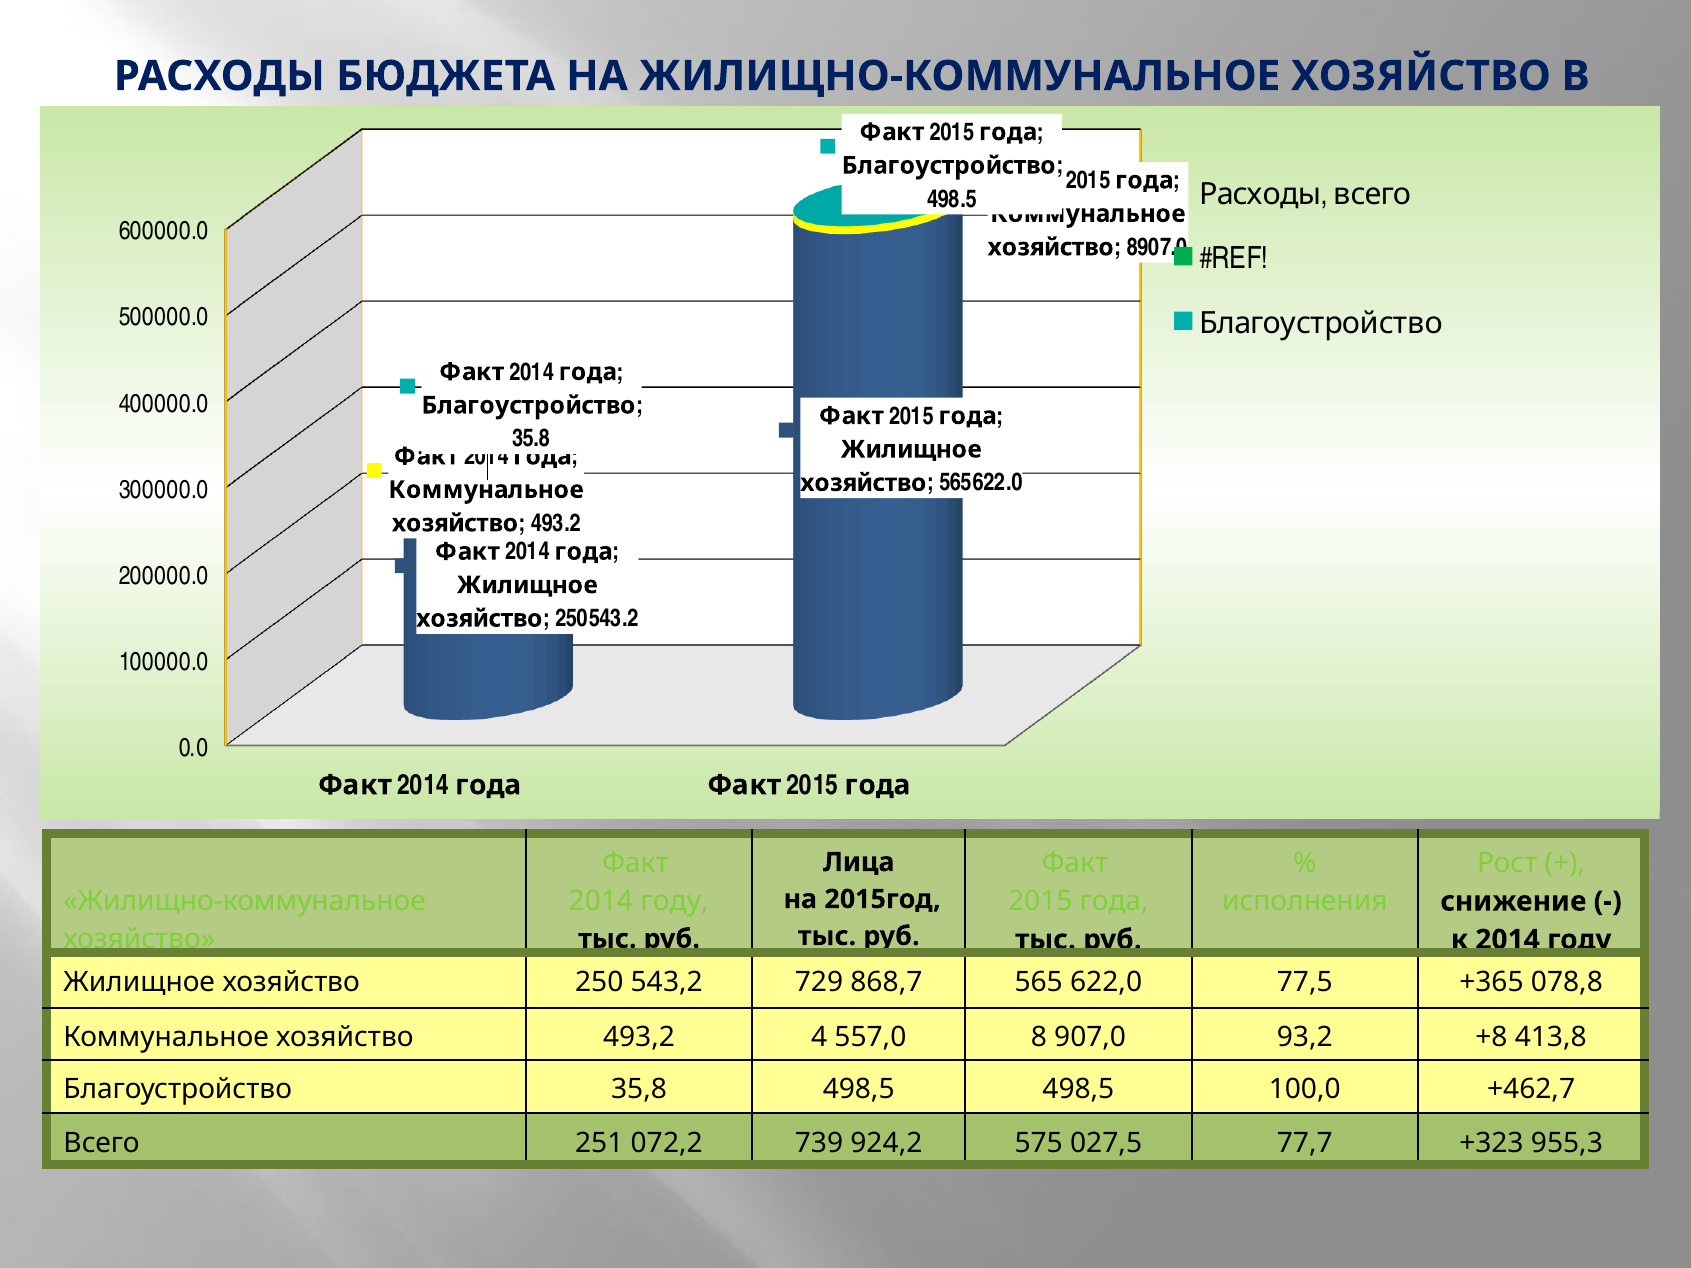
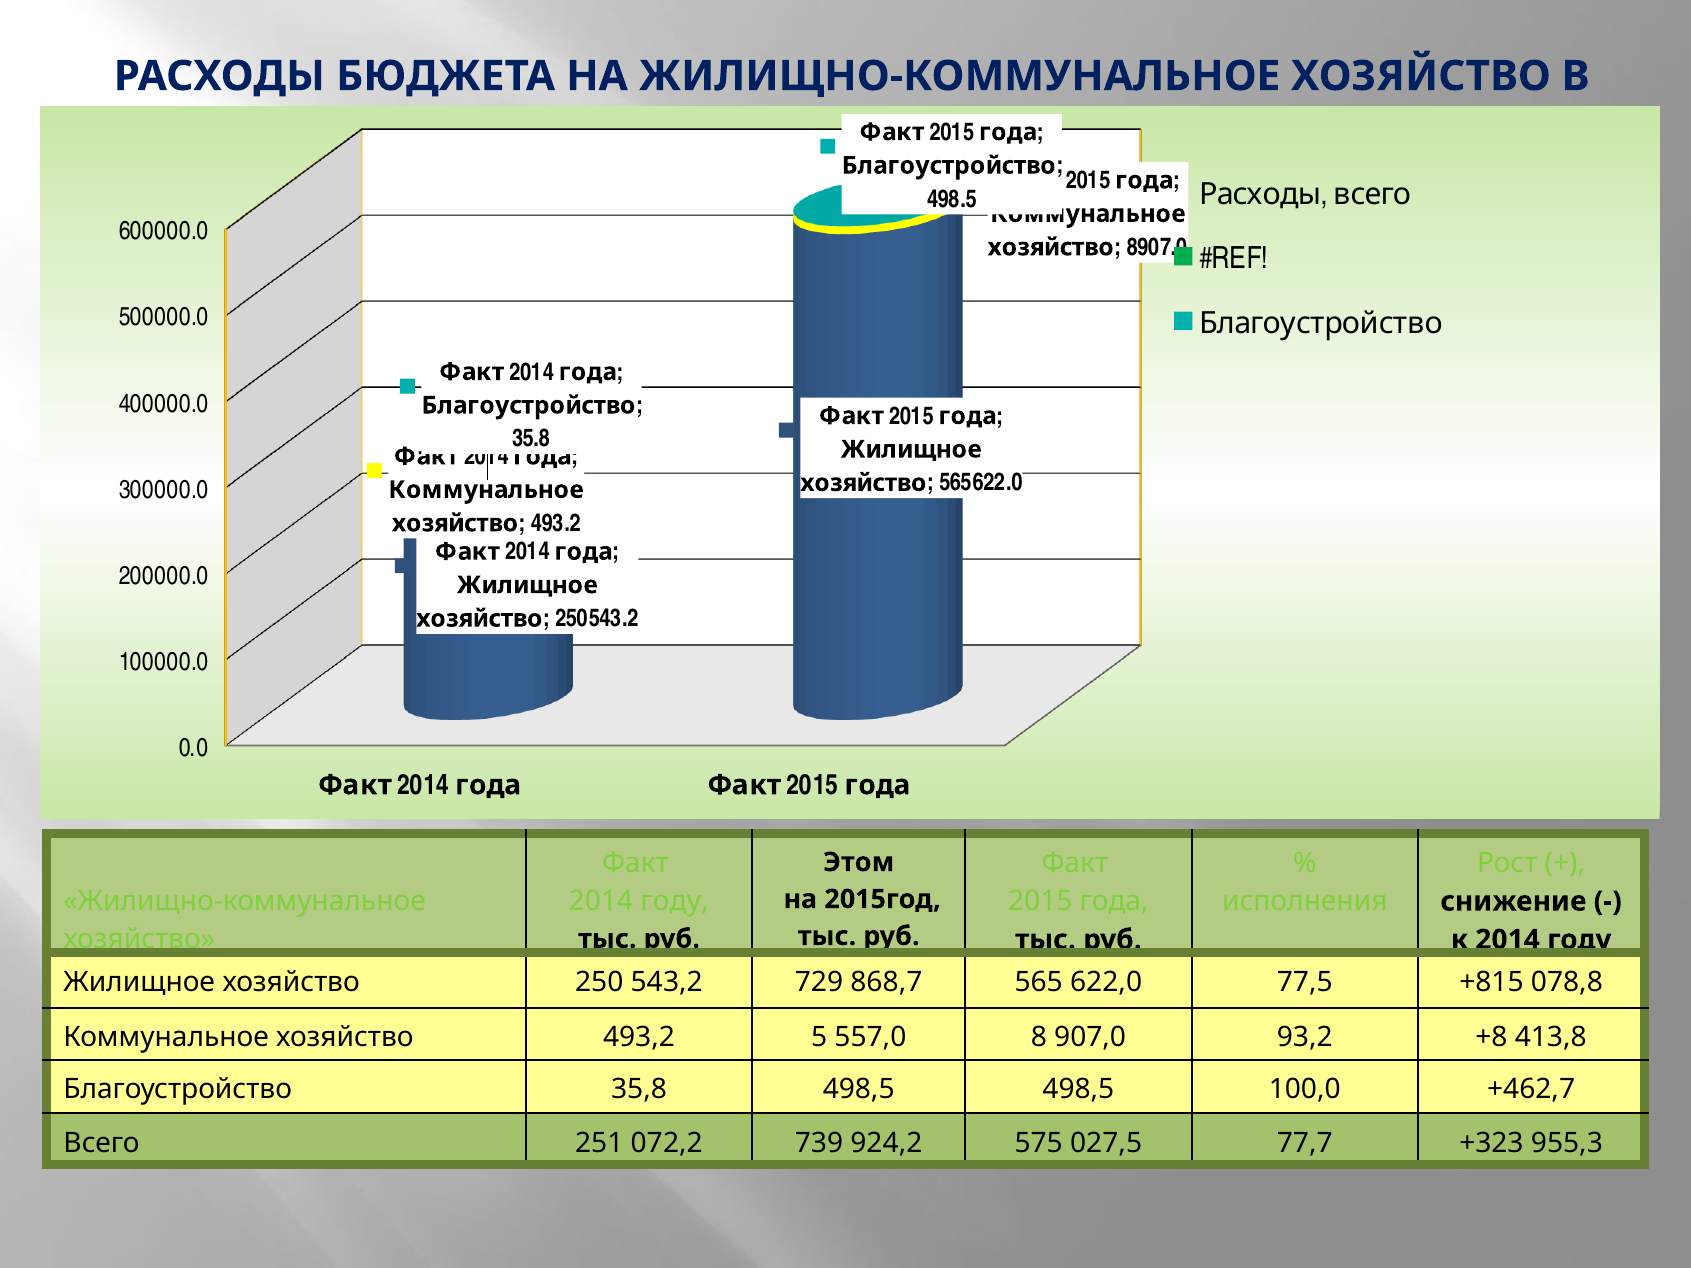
Лица: Лица -> Этом
+365: +365 -> +815
4: 4 -> 5
